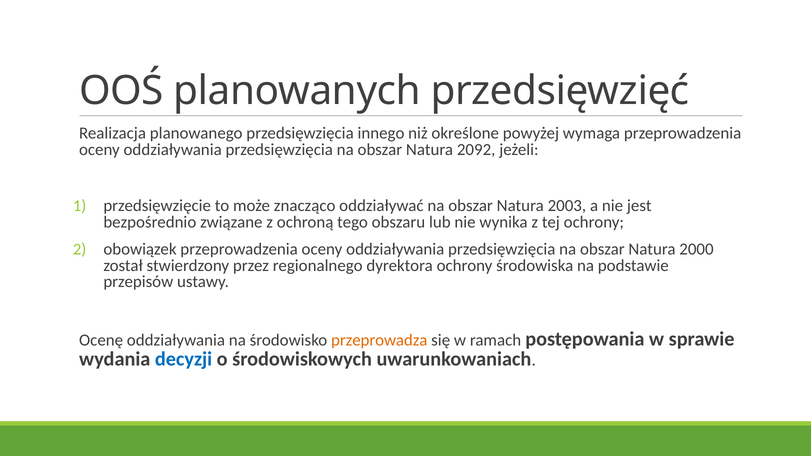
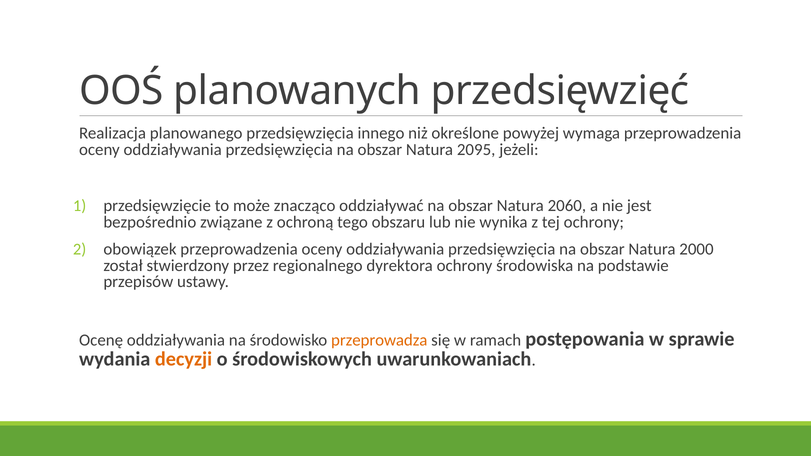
2092: 2092 -> 2095
2003: 2003 -> 2060
decyzji colour: blue -> orange
